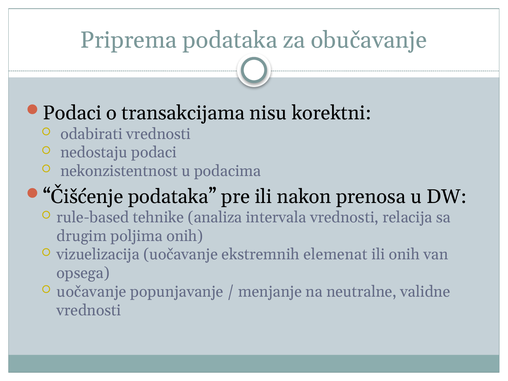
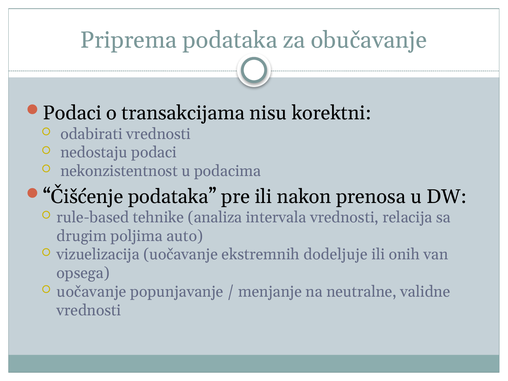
poljima onih: onih -> auto
elemenat: elemenat -> dodeljuje
